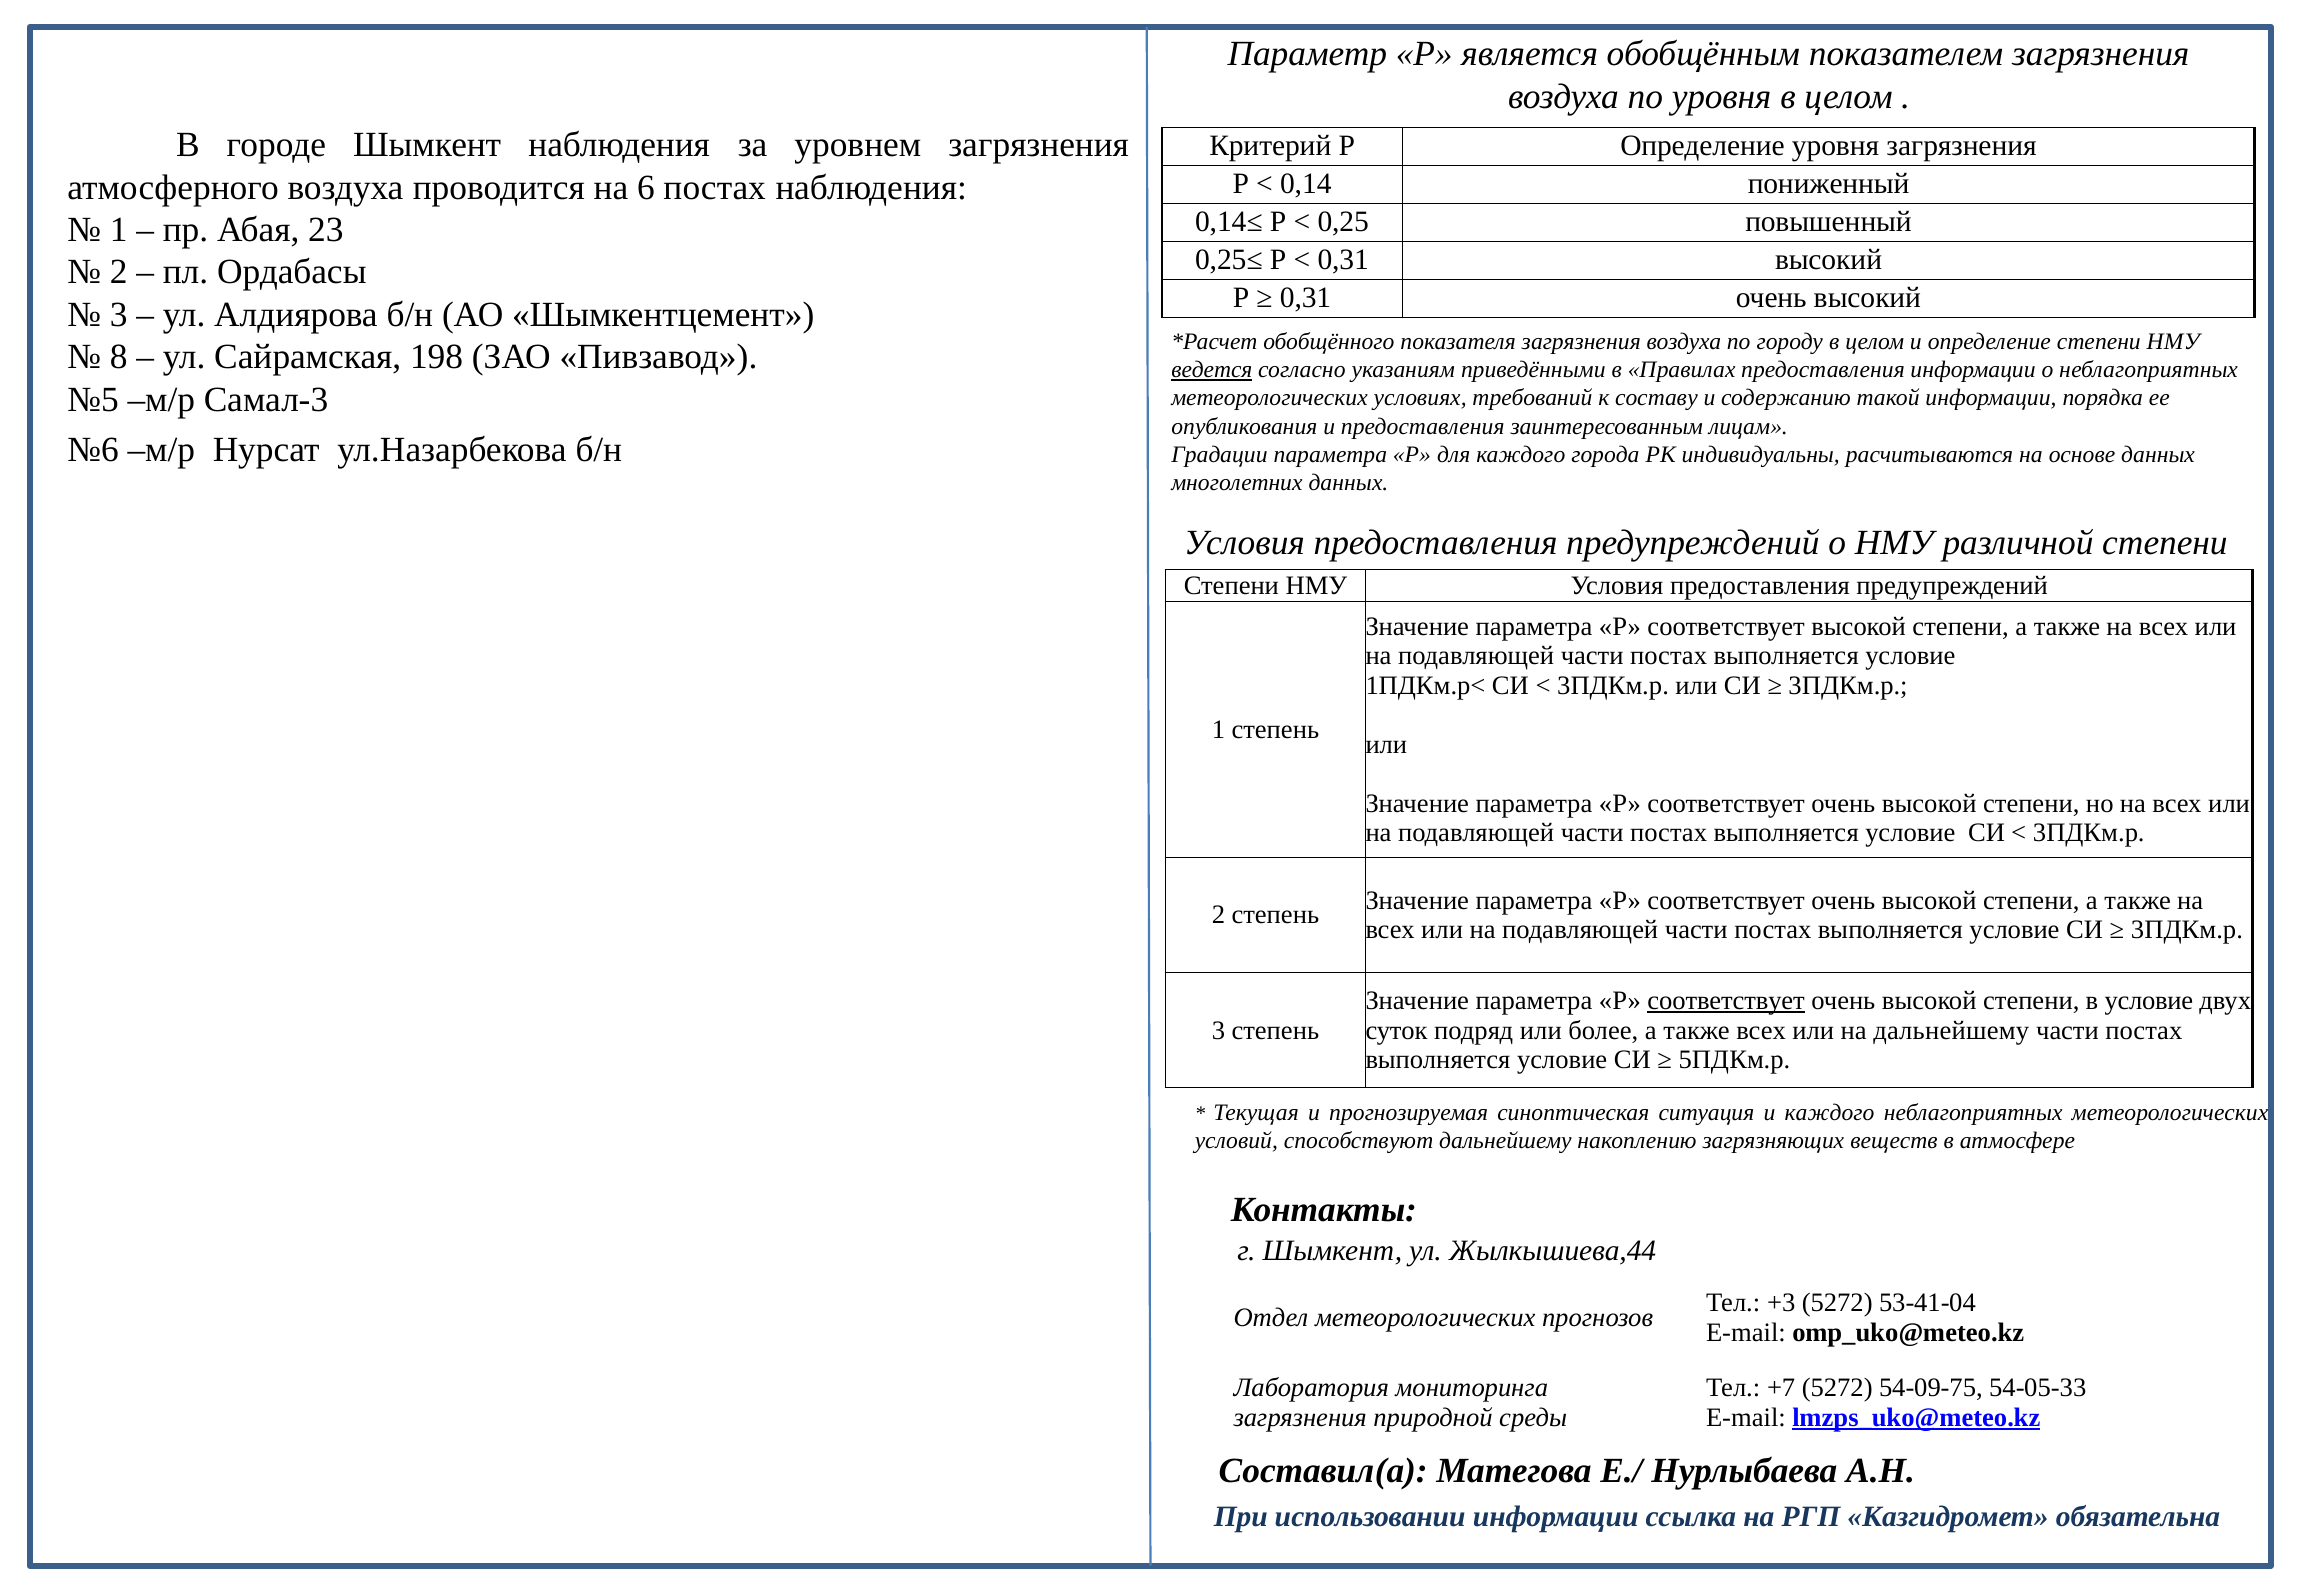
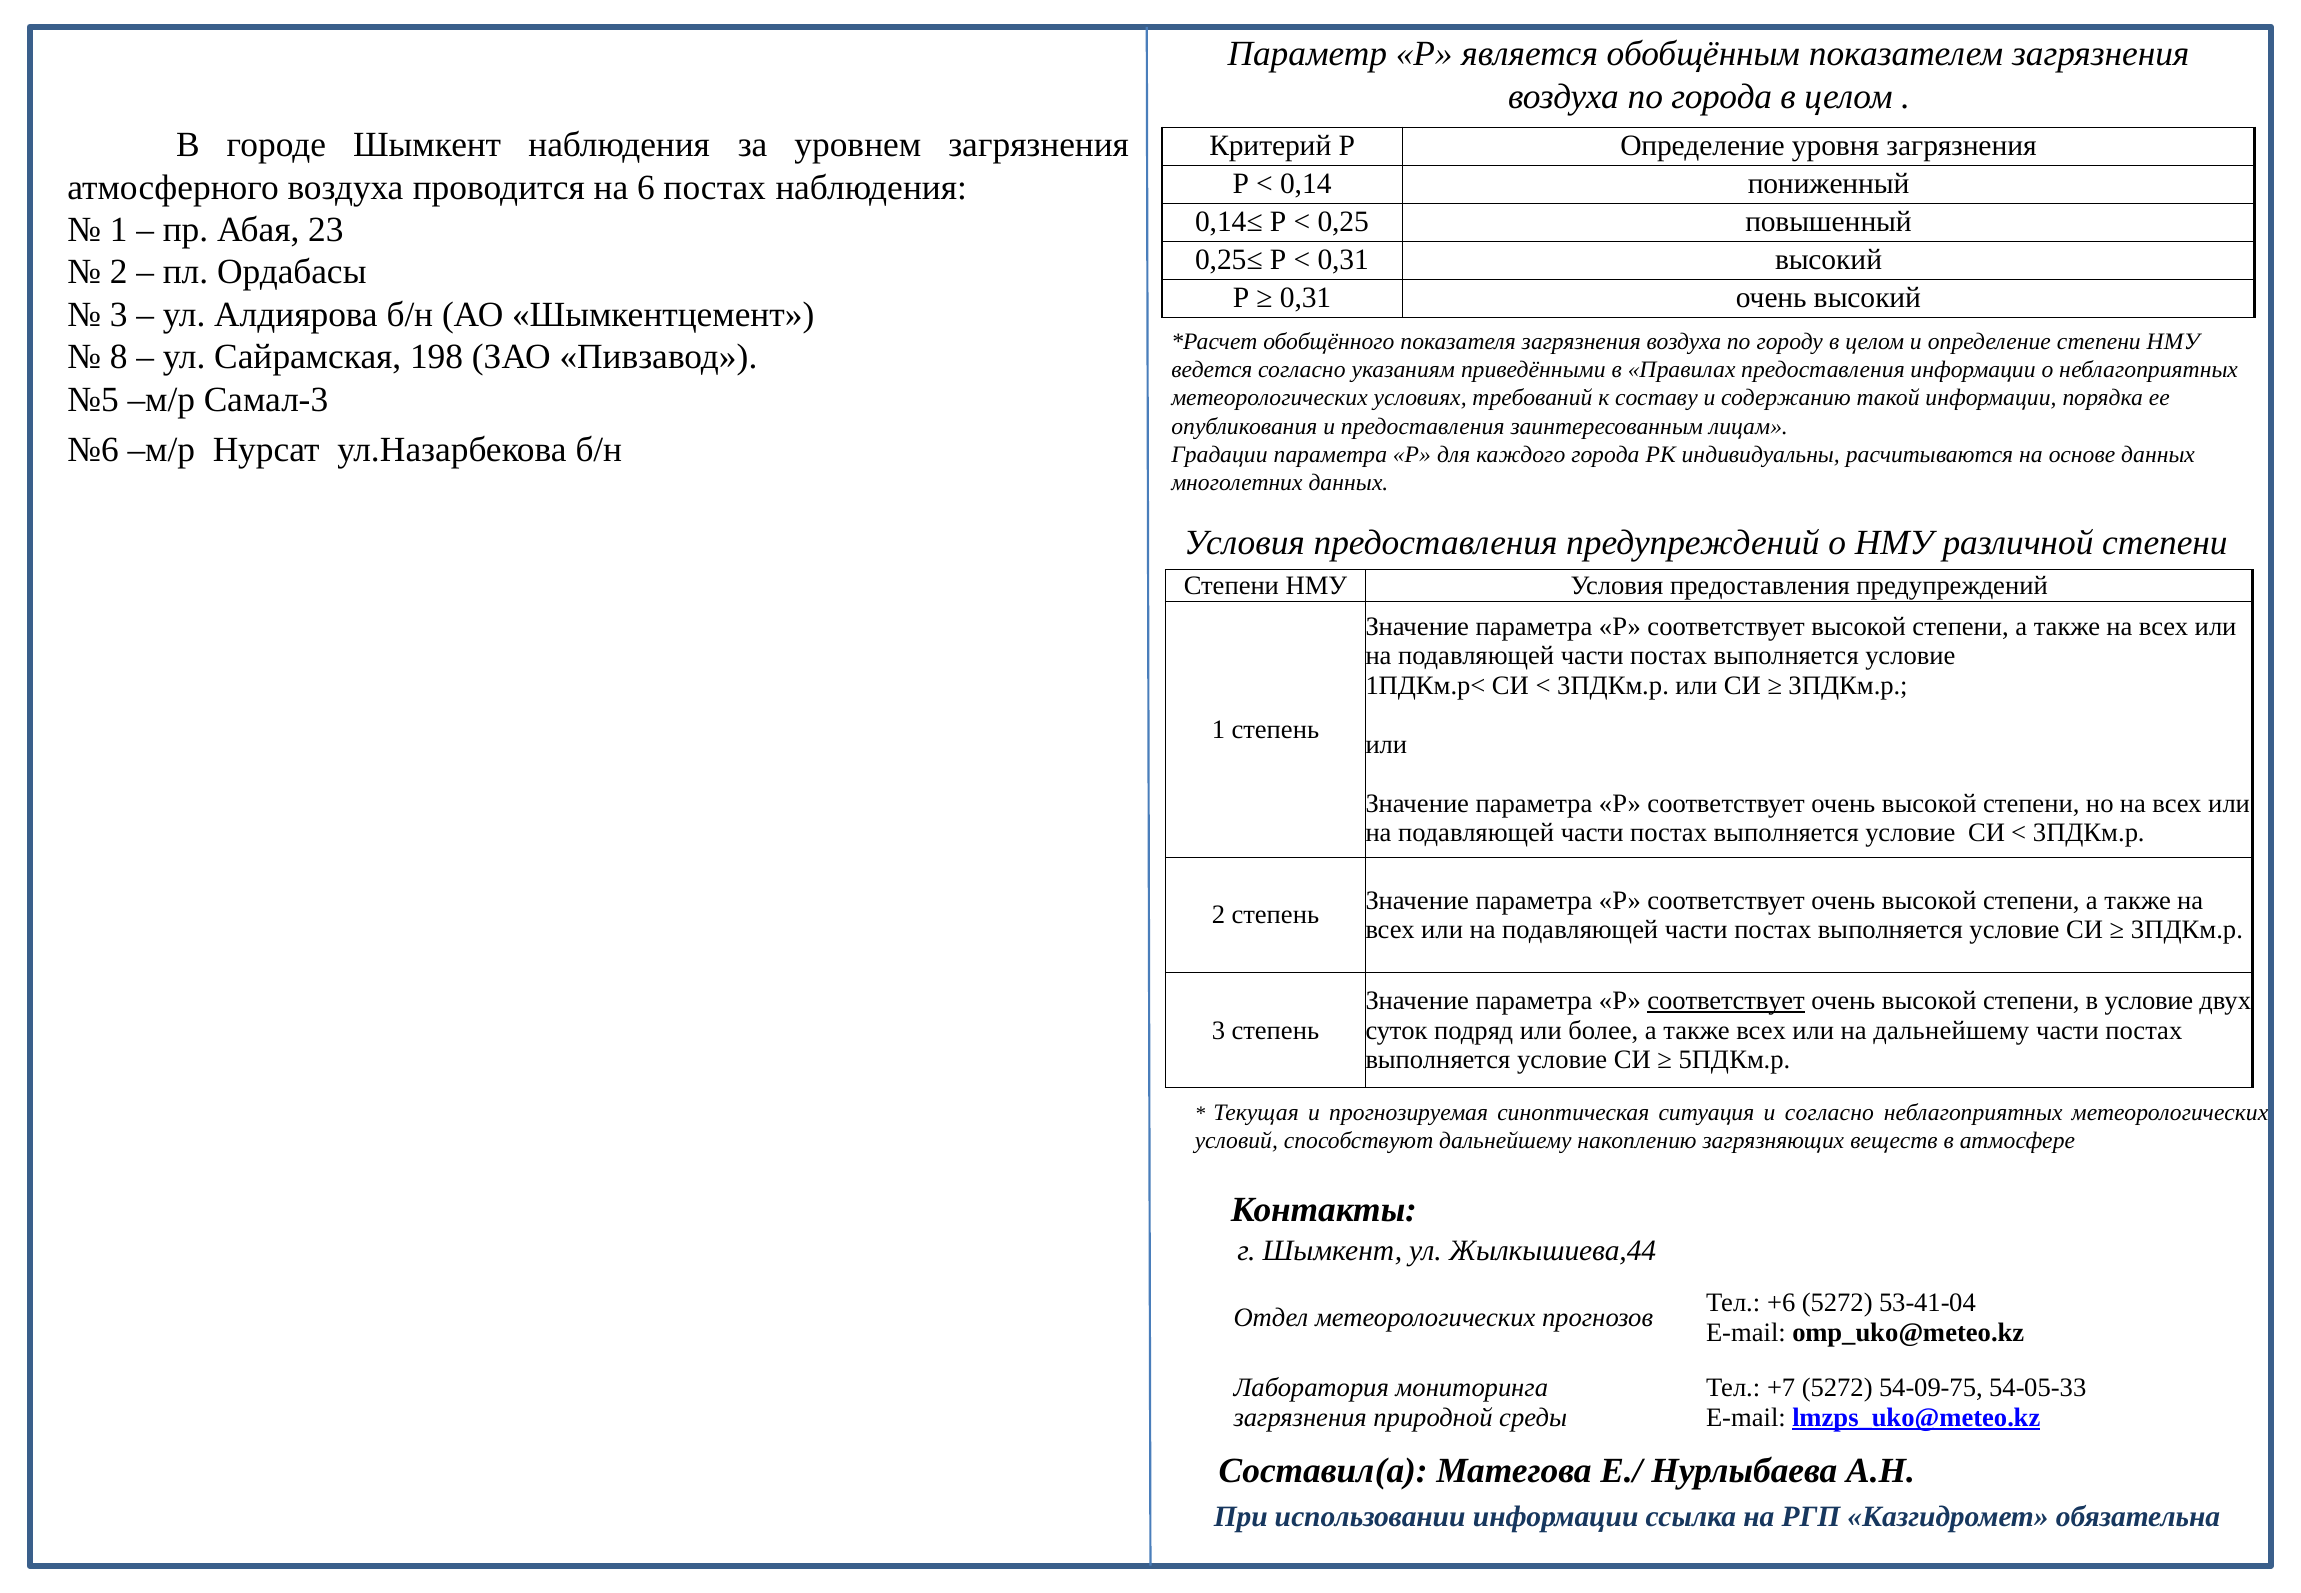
по уровня: уровня -> города
ведется underline: present -> none
и каждого: каждого -> согласно
+3: +3 -> +6
